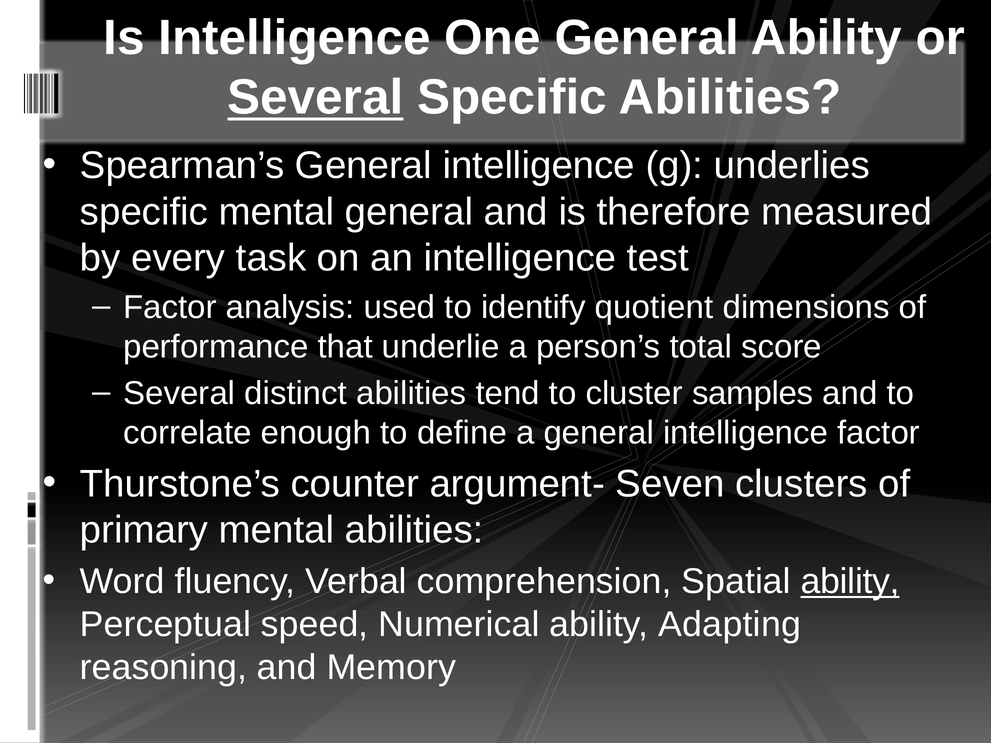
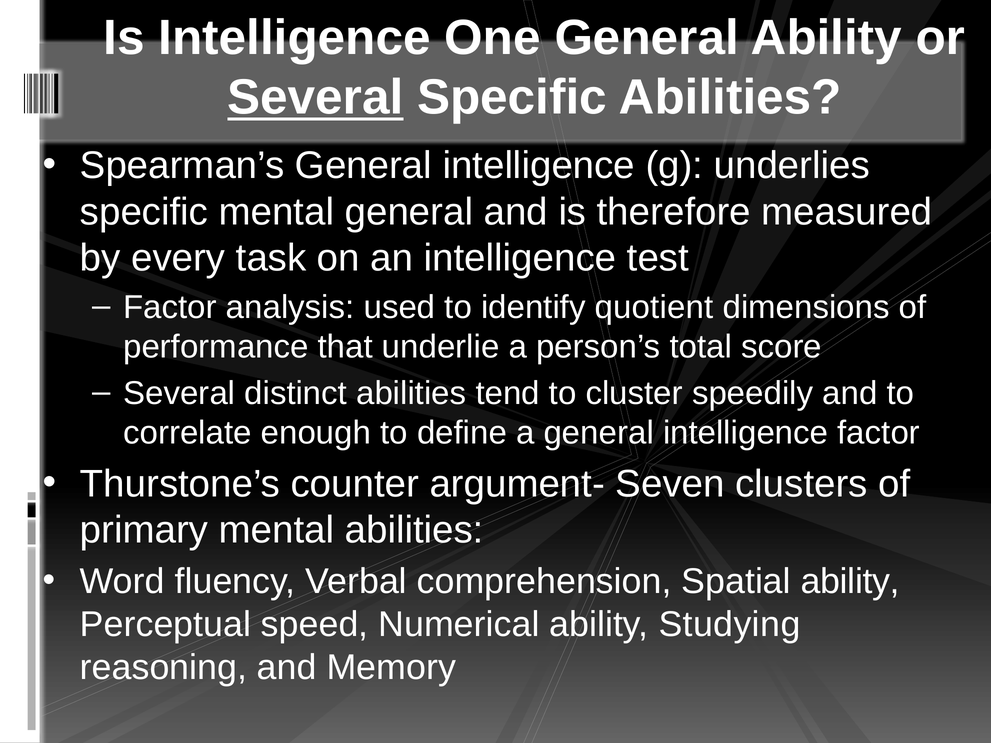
samples: samples -> speedily
ability at (850, 582) underline: present -> none
Adapting: Adapting -> Studying
